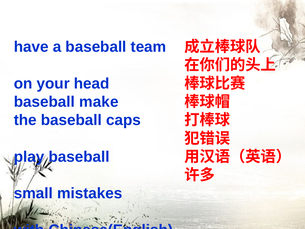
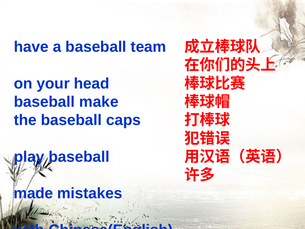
small: small -> made
